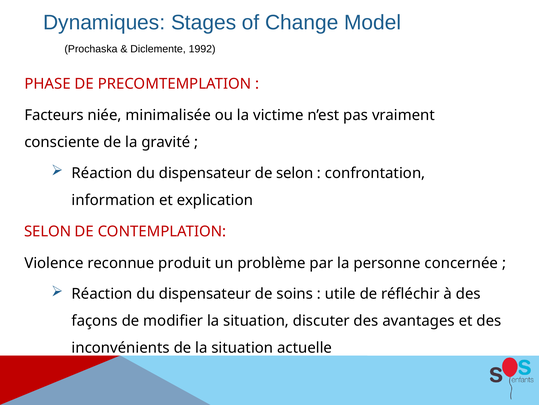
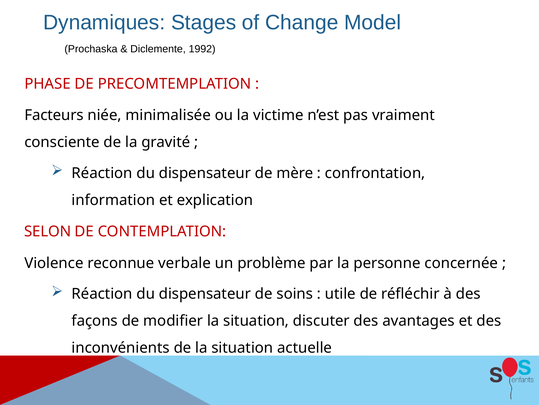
de selon: selon -> mère
produit: produit -> verbale
